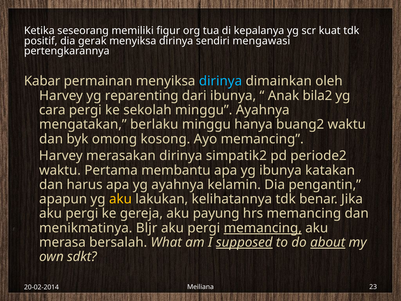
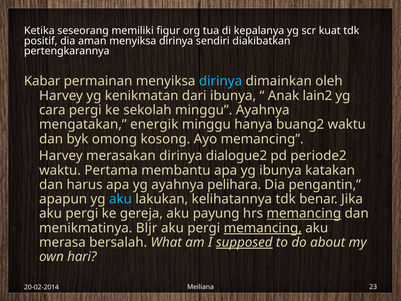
gerak: gerak -> aman
mengawasi: mengawasi -> diakibatkan
reparenting: reparenting -> kenikmatan
bila2: bila2 -> lain2
berlaku: berlaku -> energik
simpatik2: simpatik2 -> dialogue2
kelamin: kelamin -> pelihara
aku at (120, 199) colour: yellow -> light blue
memancing at (304, 213) underline: none -> present
about underline: present -> none
sdkt: sdkt -> hari
